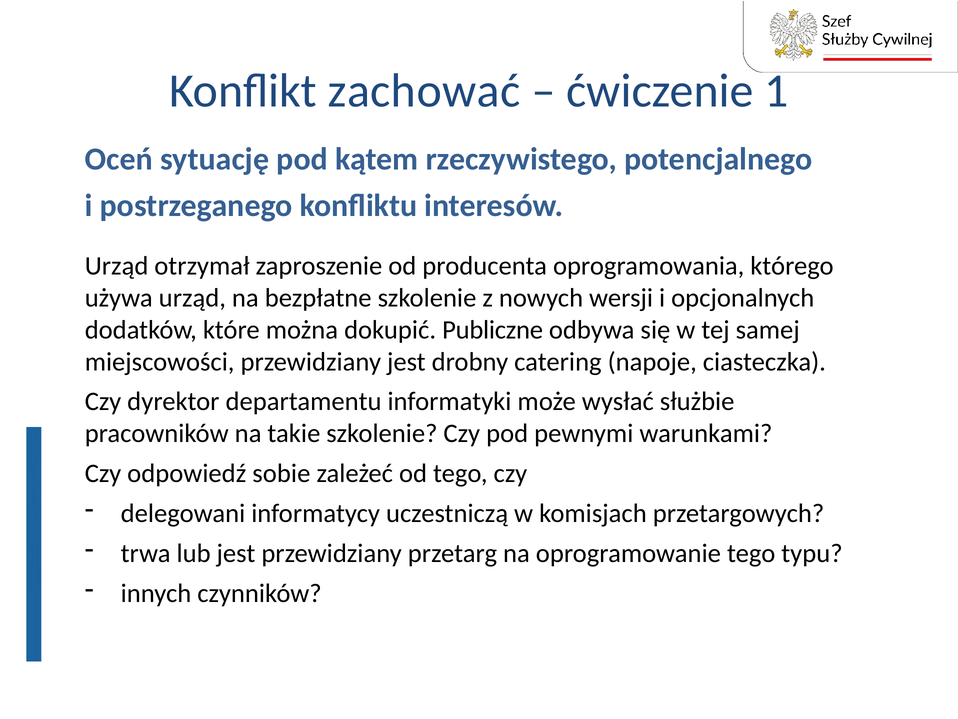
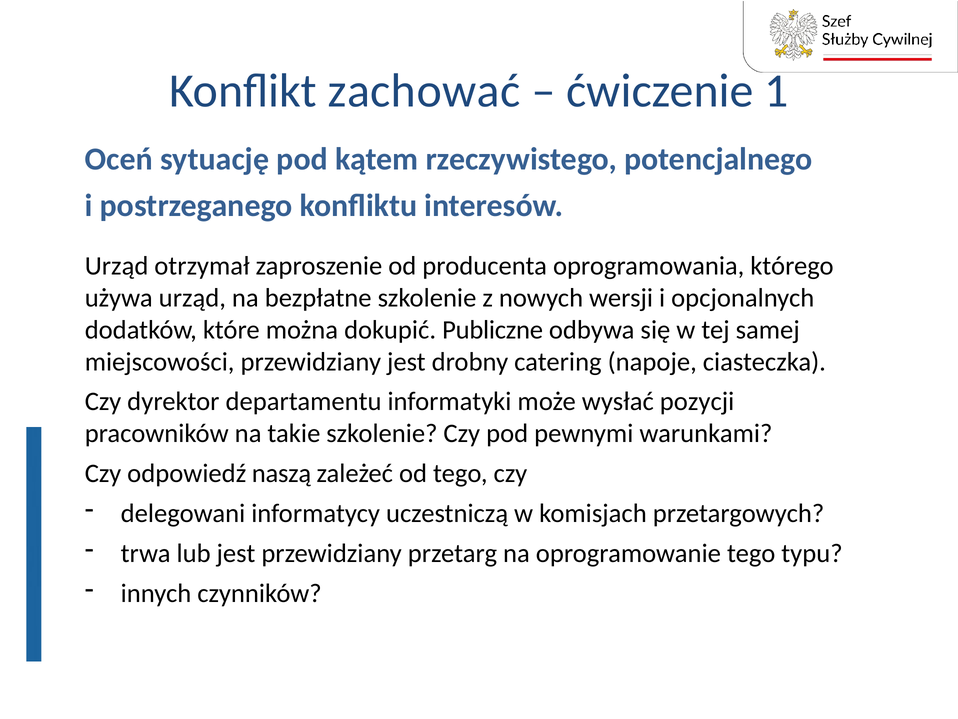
służbie: służbie -> pozycji
sobie: sobie -> naszą
